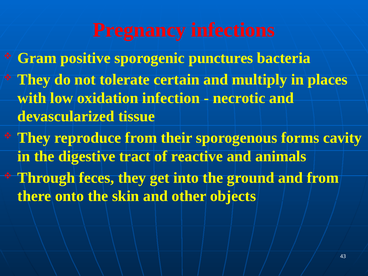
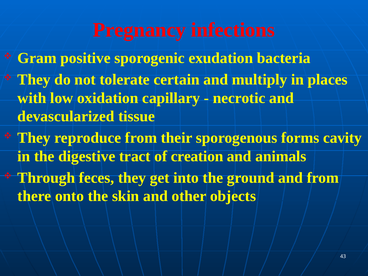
punctures: punctures -> exudation
infection: infection -> capillary
reactive: reactive -> creation
